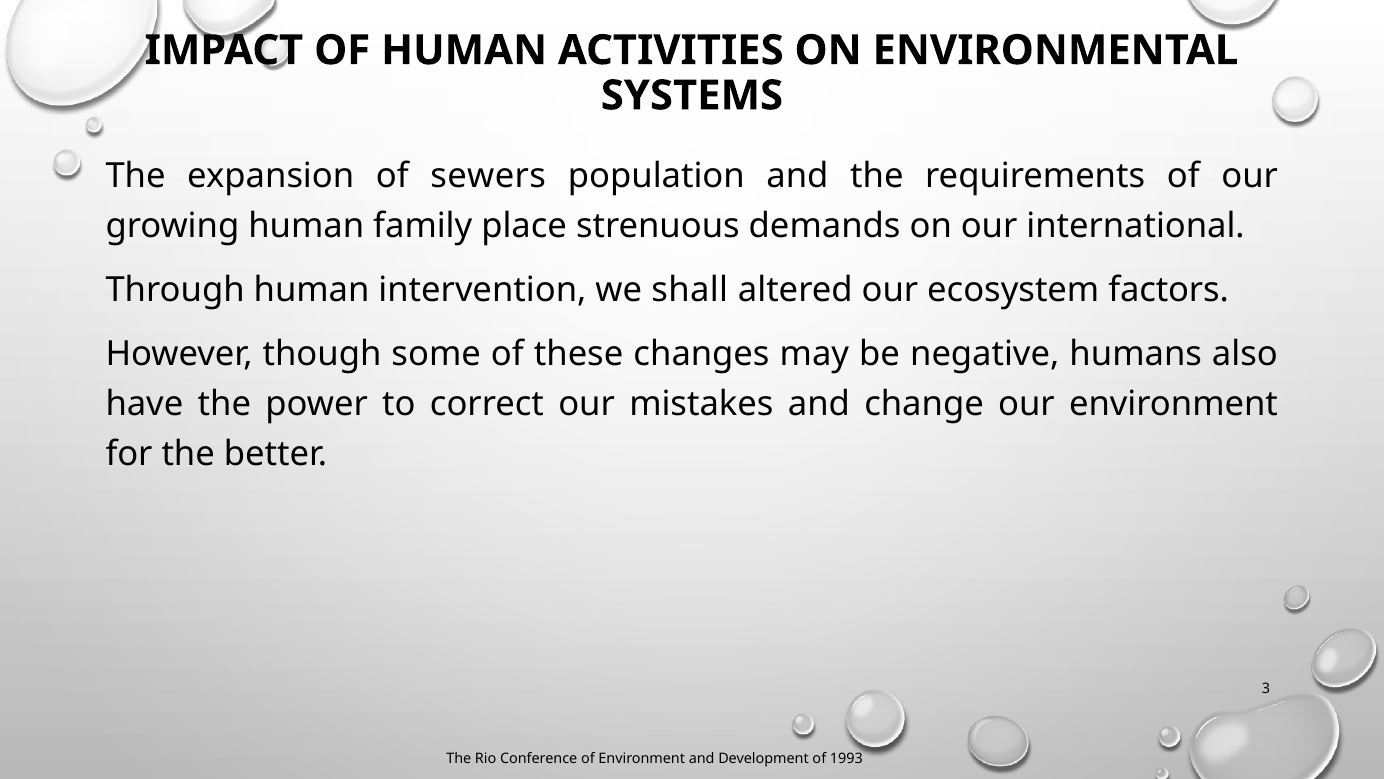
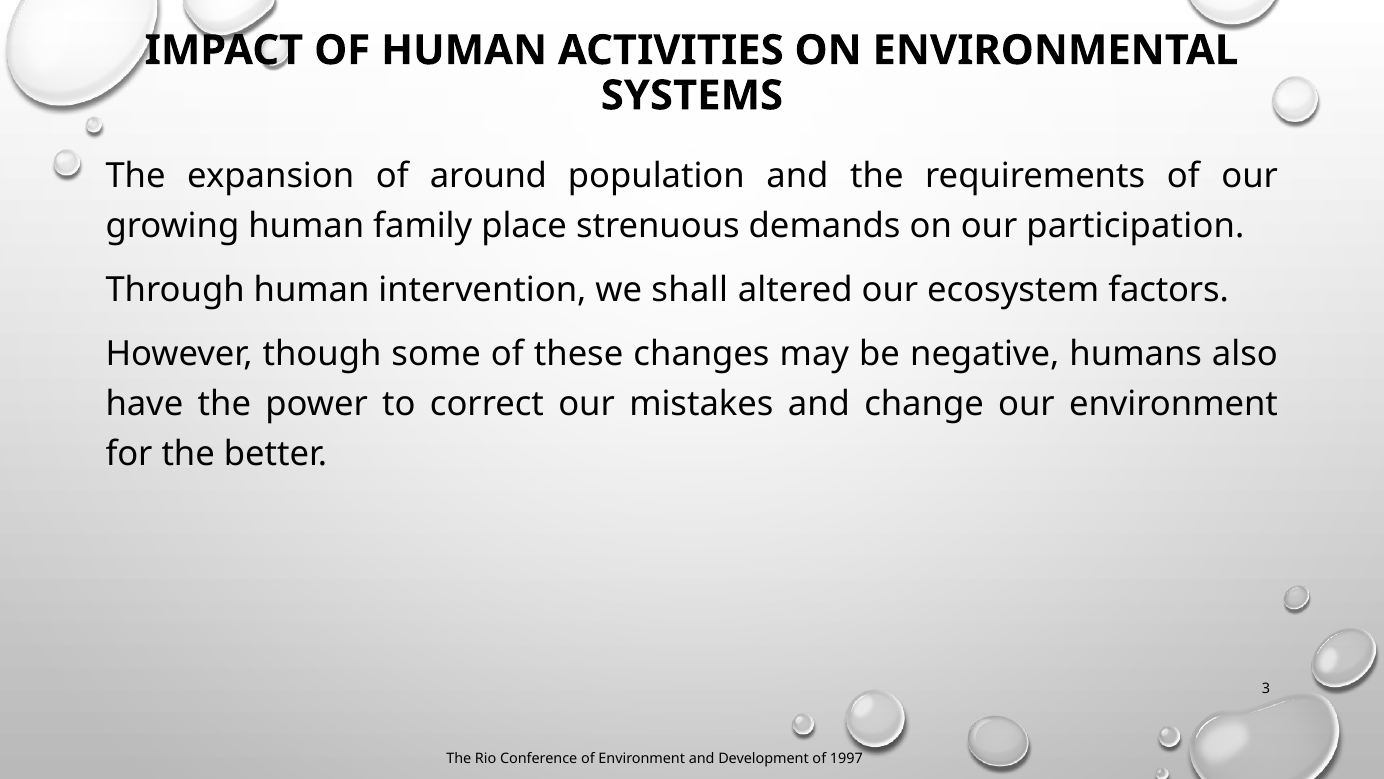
sewers: sewers -> around
international: international -> participation
1993: 1993 -> 1997
